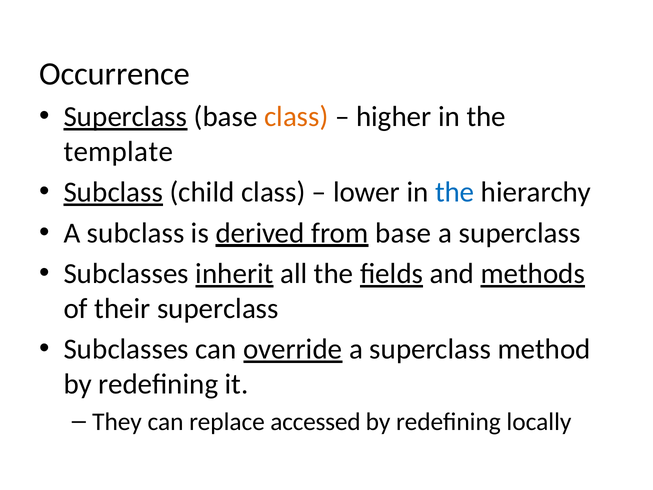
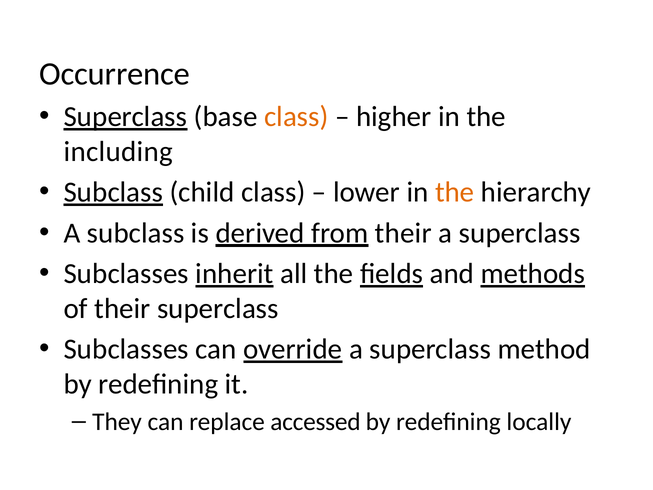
template: template -> including
the at (455, 192) colour: blue -> orange
base at (403, 233): base -> their
